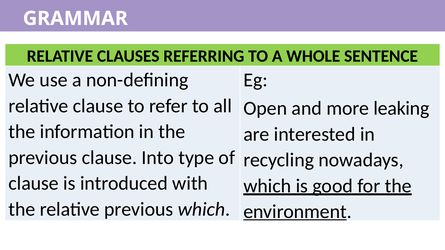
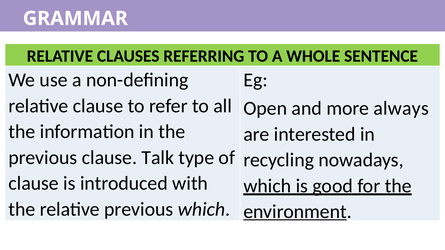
leaking: leaking -> always
Into: Into -> Talk
